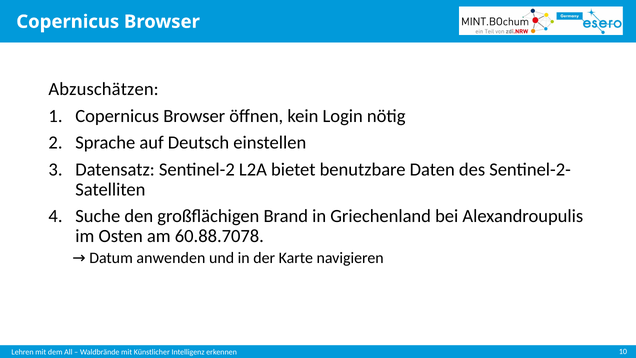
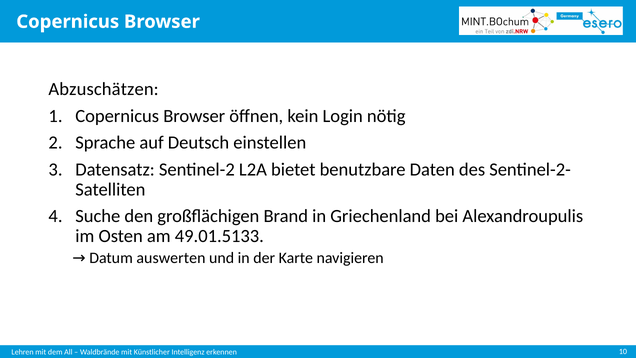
60.88.7078: 60.88.7078 -> 49.01.5133
anwenden: anwenden -> auswerten
